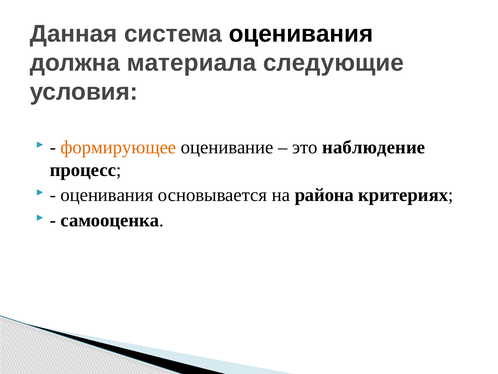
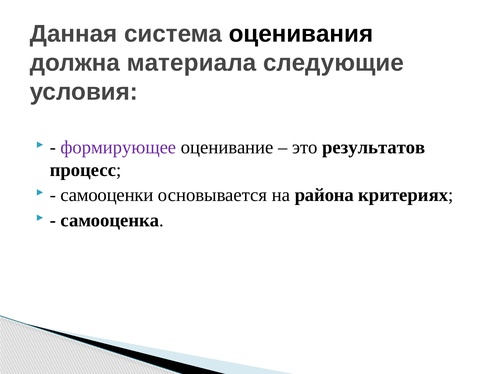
формирующее colour: orange -> purple
наблюдение: наблюдение -> результатов
оценивания at (107, 195): оценивания -> самооценки
